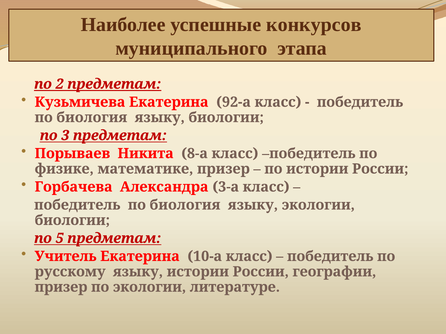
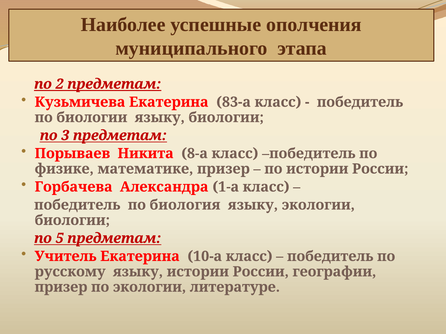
конкурсов: конкурсов -> ополчения
92-а: 92-а -> 83-а
биология at (92, 118): биология -> биологии
3-а: 3-а -> 1-а
